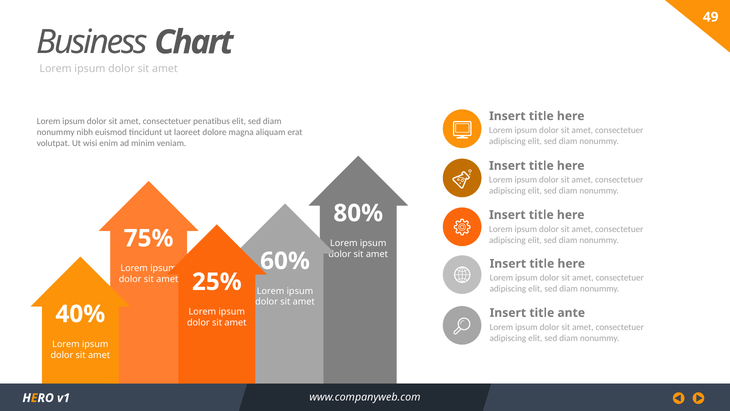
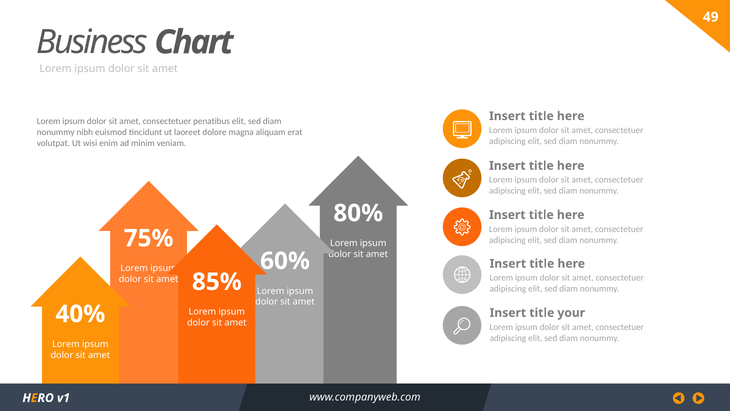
25%: 25% -> 85%
ante: ante -> your
